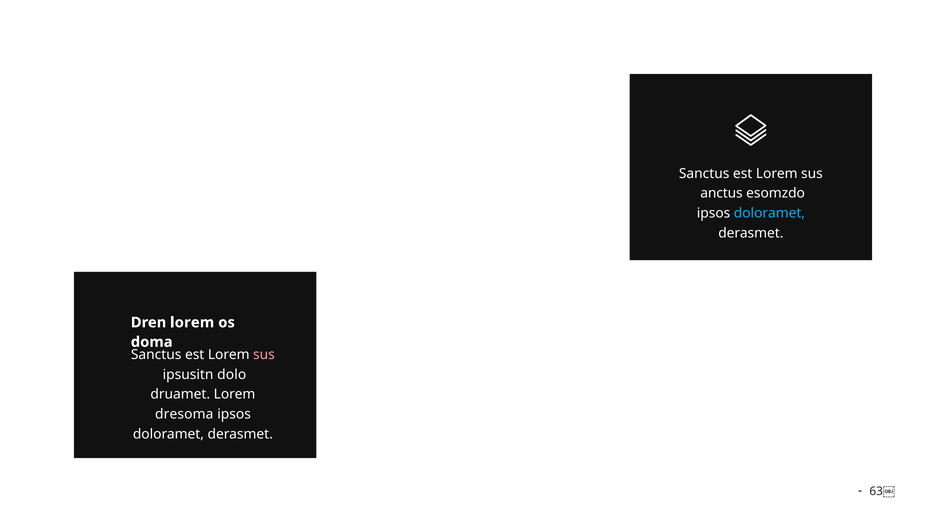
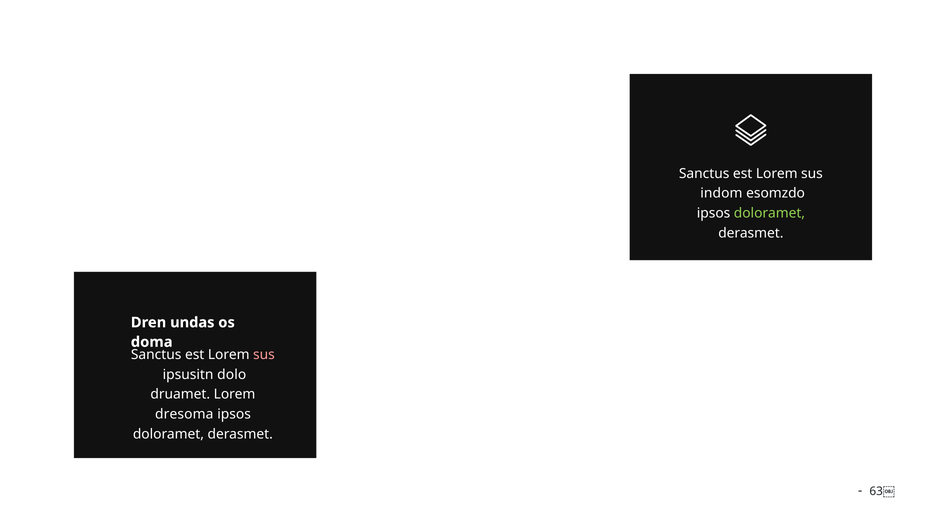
anctus: anctus -> indom
doloramet at (769, 213) colour: light blue -> light green
Dren lorem: lorem -> undas
